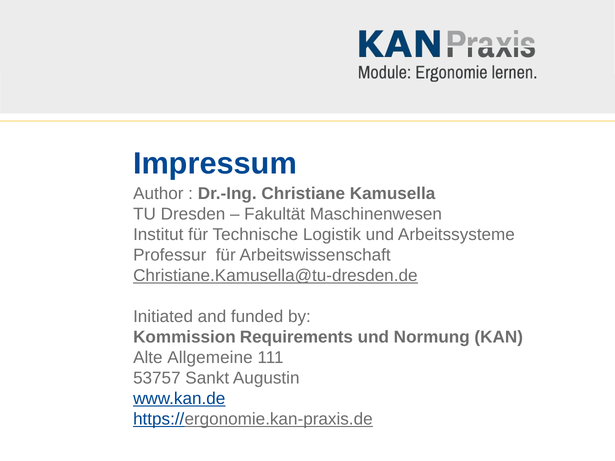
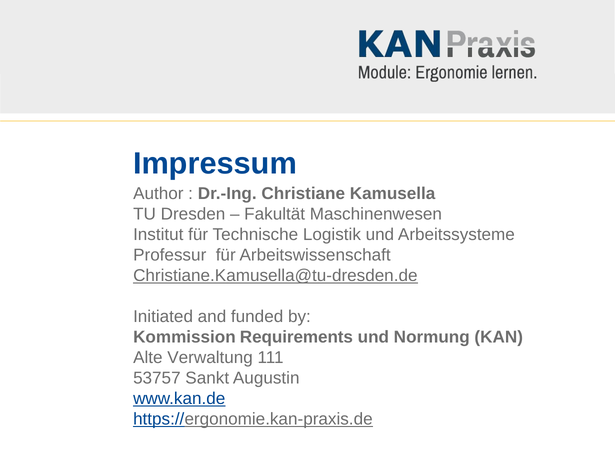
Allgemeine: Allgemeine -> Verwaltung
